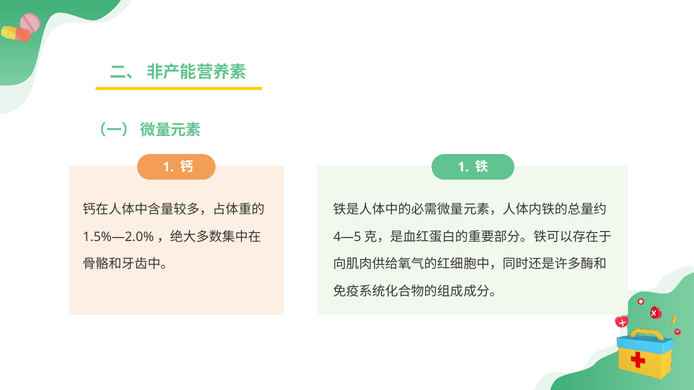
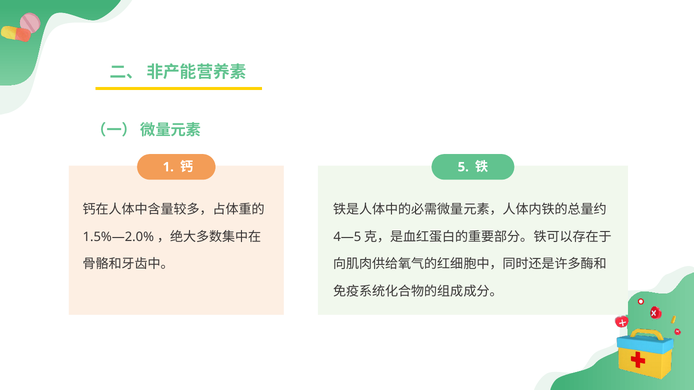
1 at (463, 167): 1 -> 5
